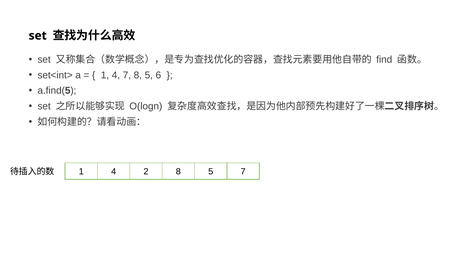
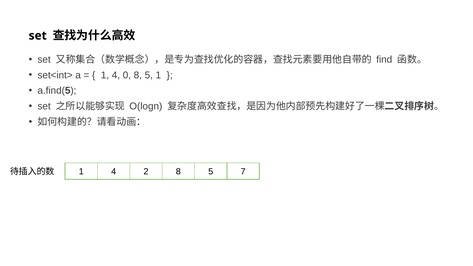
4 7: 7 -> 0
5 6: 6 -> 1
